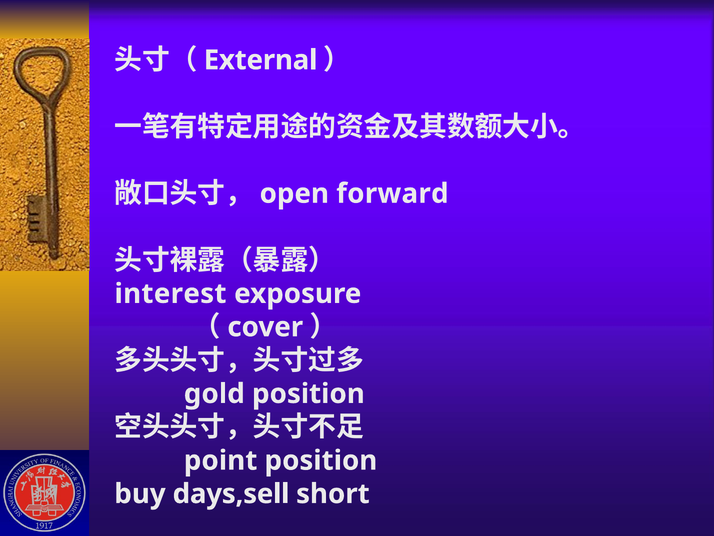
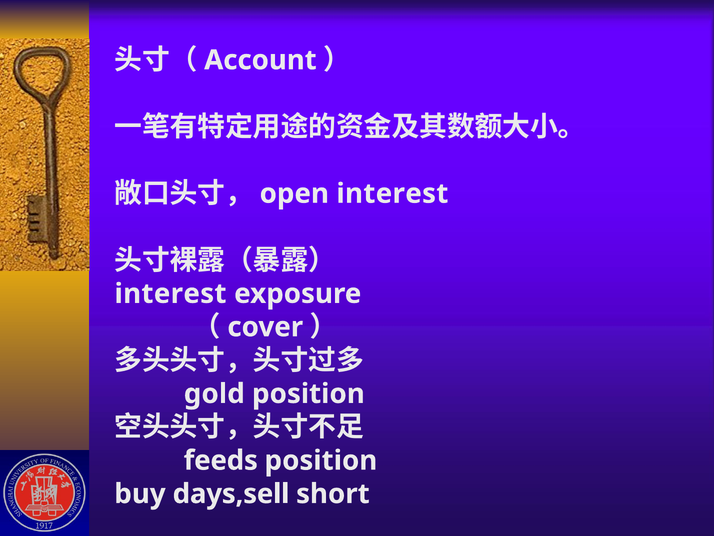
External: External -> Account
forward at (392, 193): forward -> interest
point: point -> feeds
